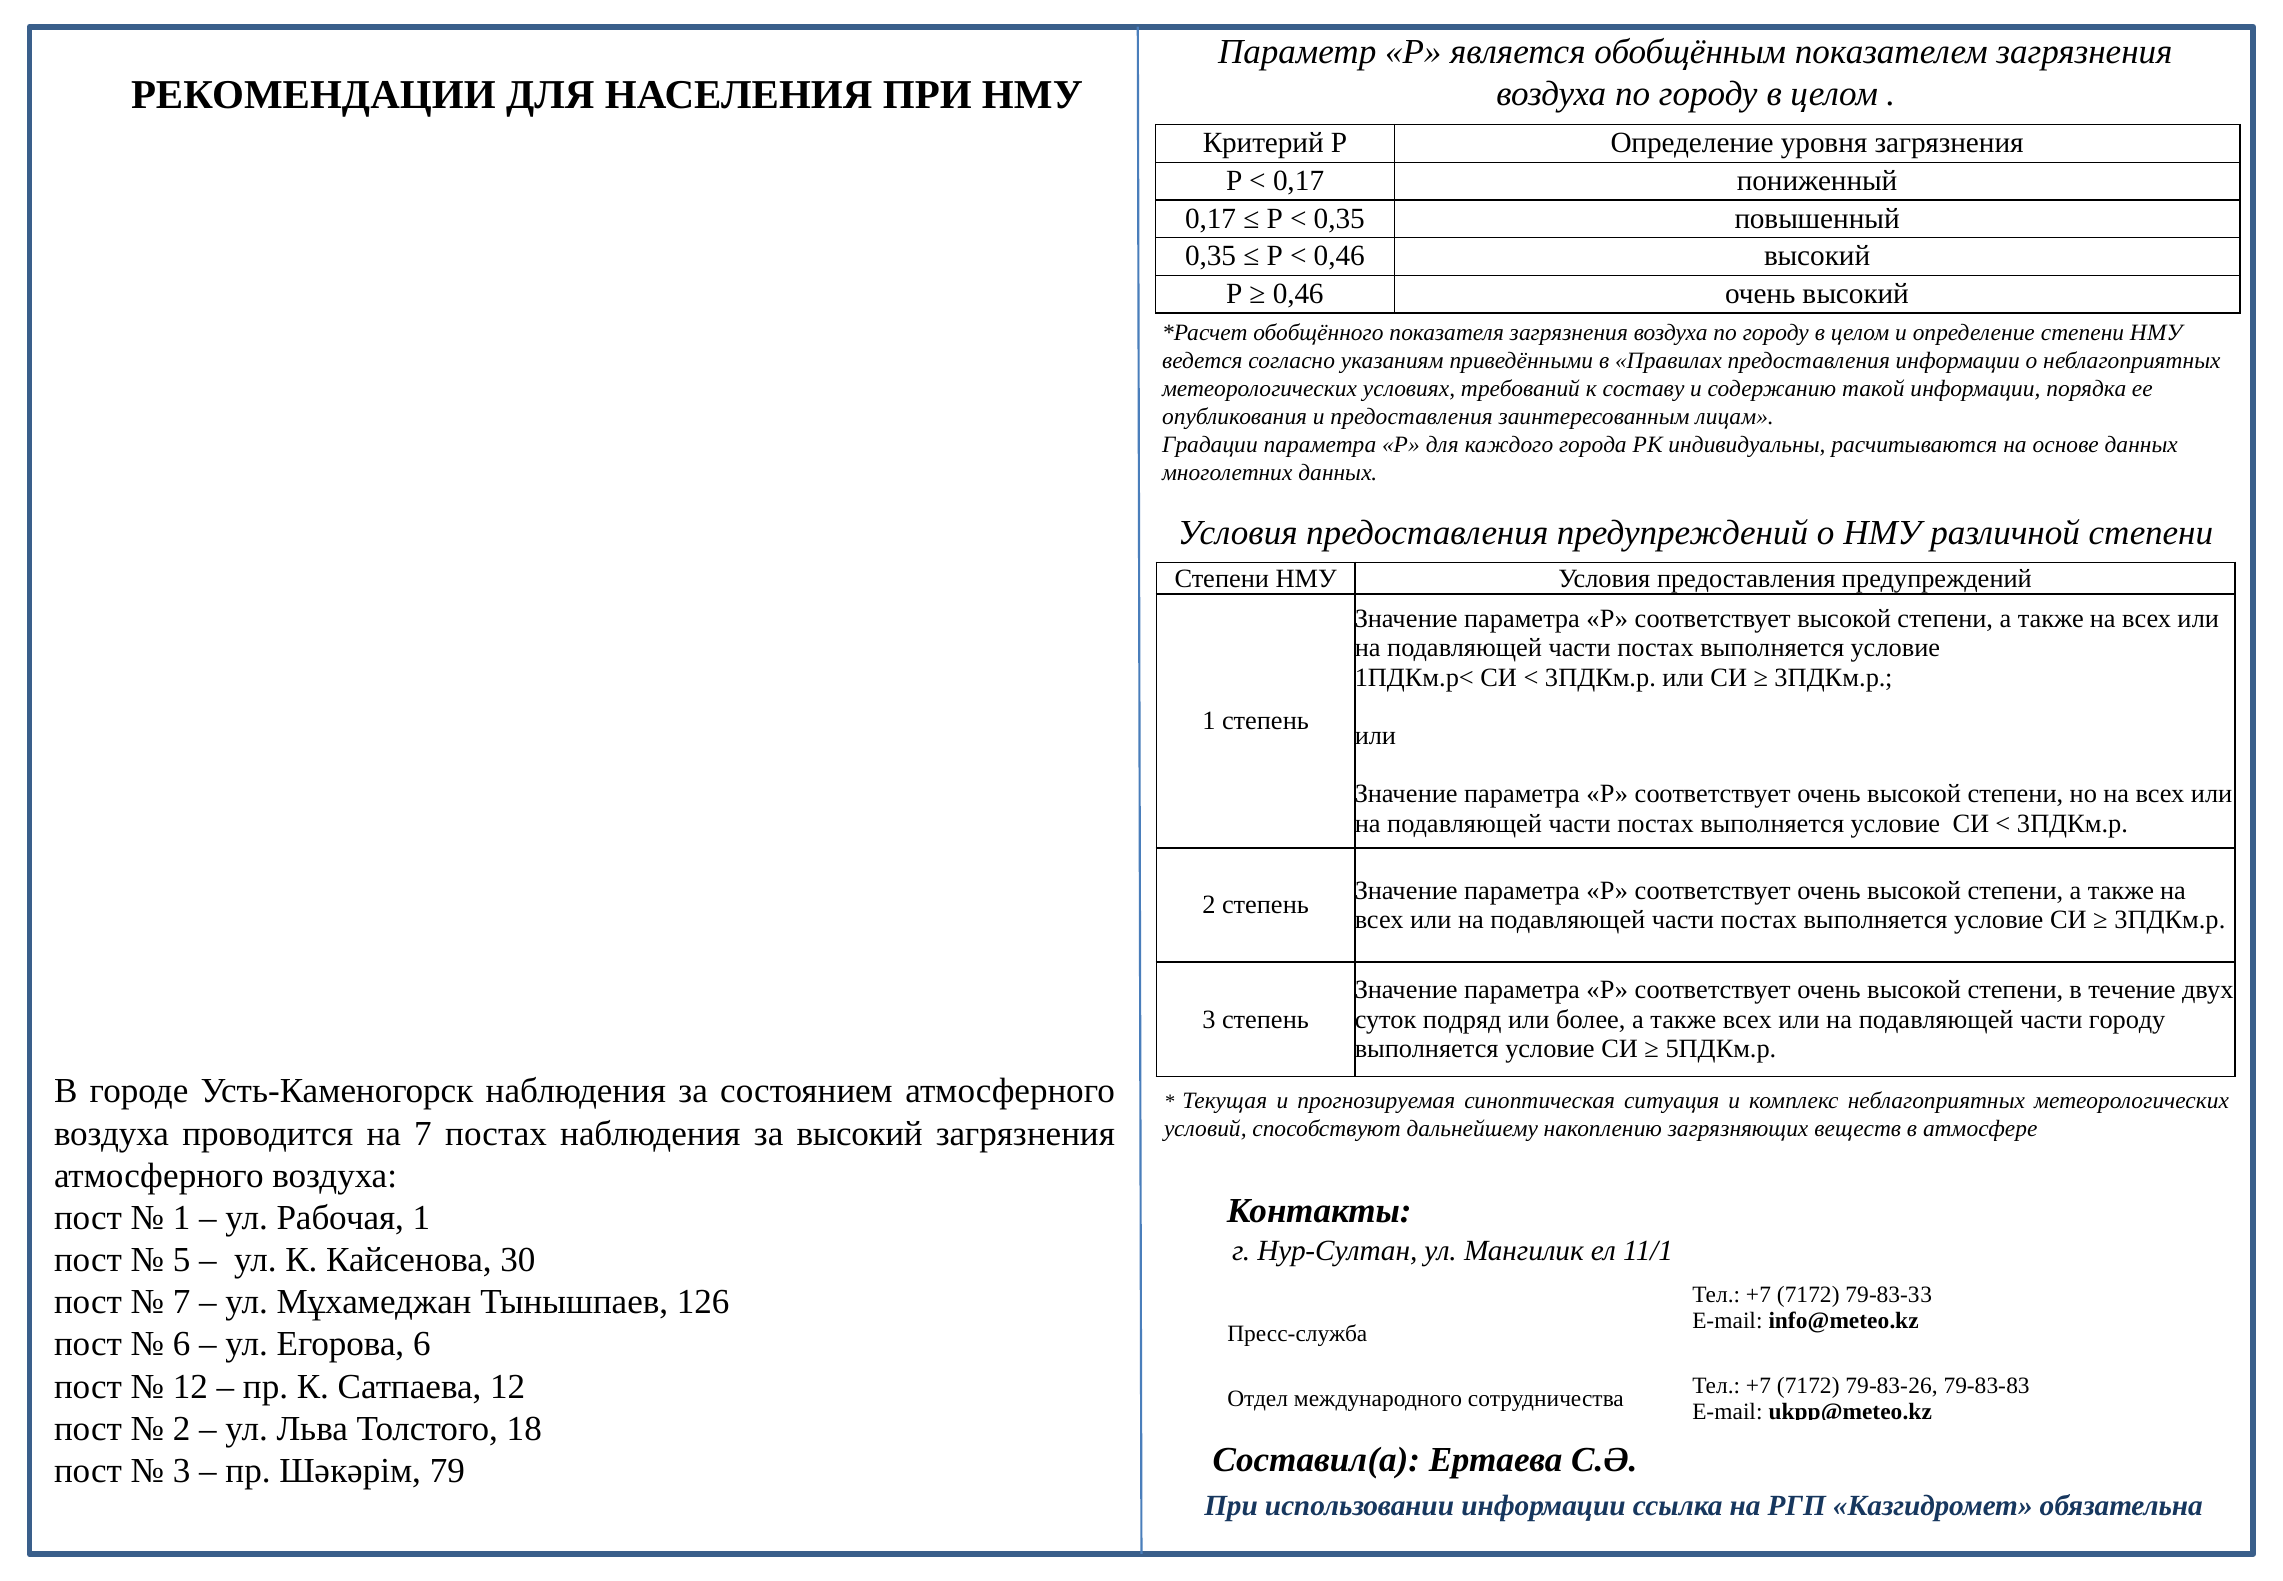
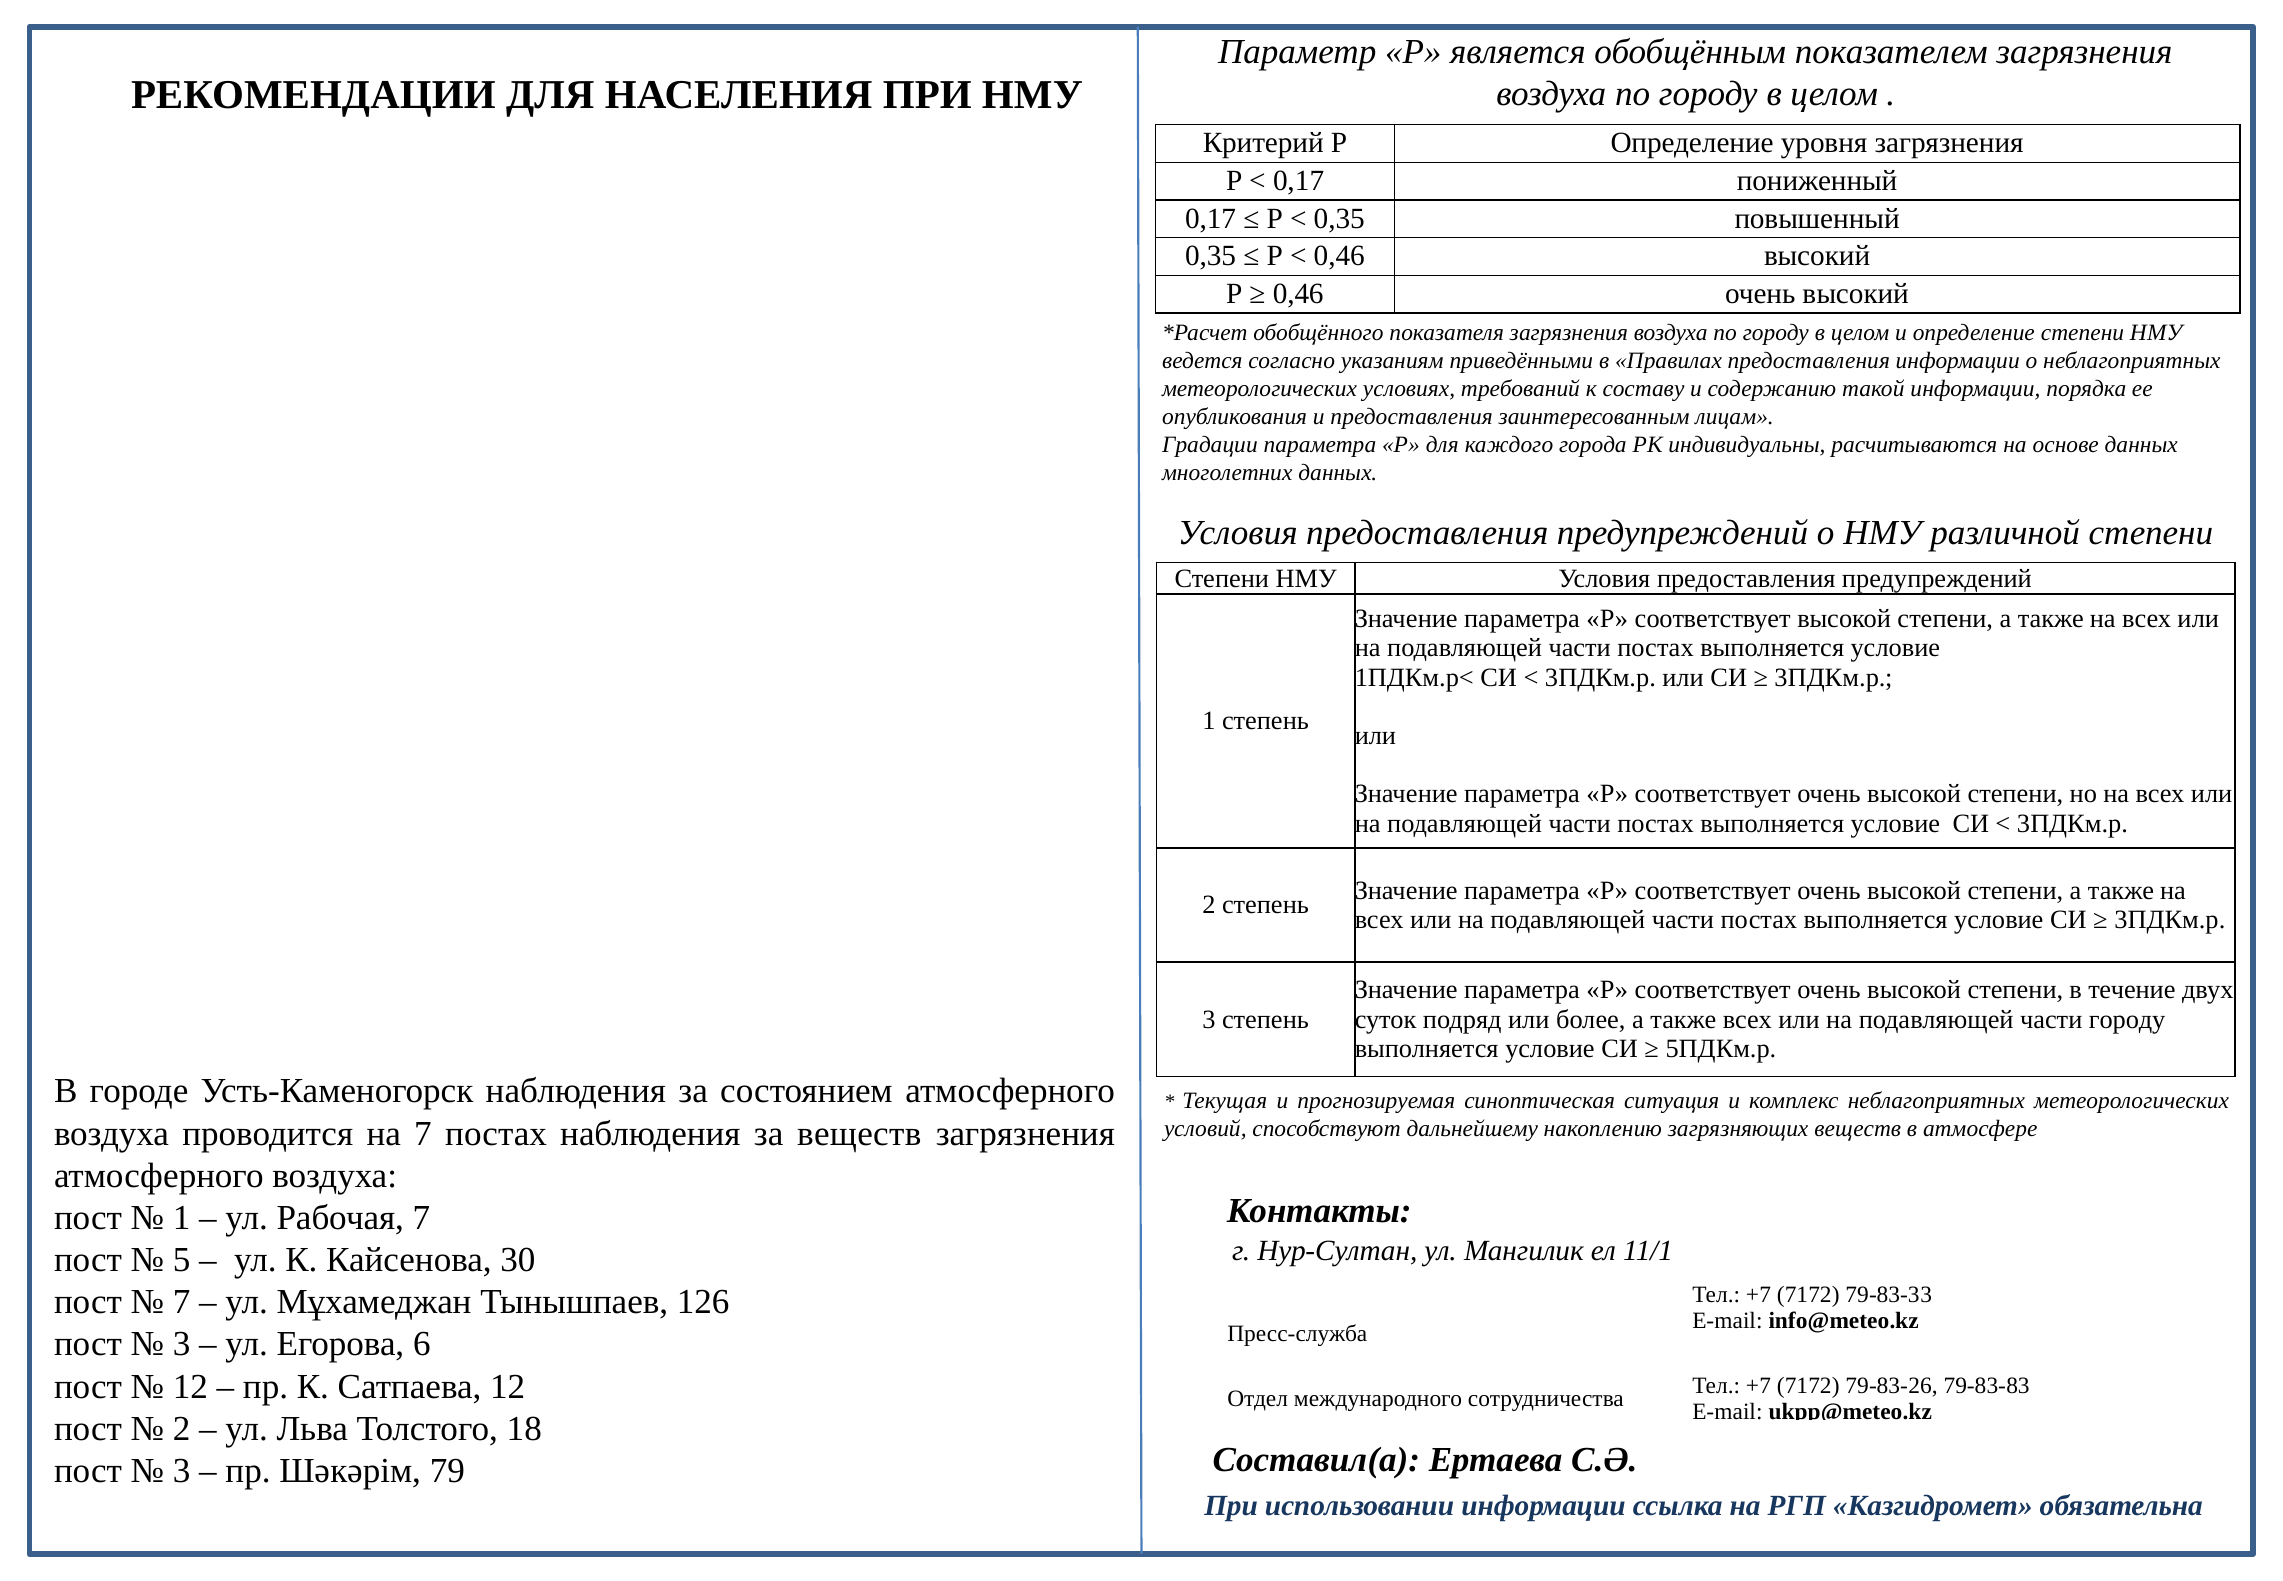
за высокий: высокий -> веществ
Рабочая 1: 1 -> 7
6 at (182, 1344): 6 -> 3
